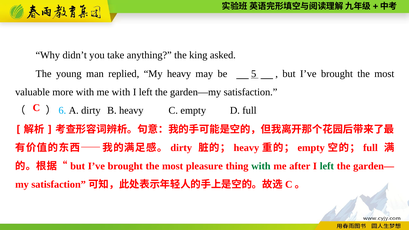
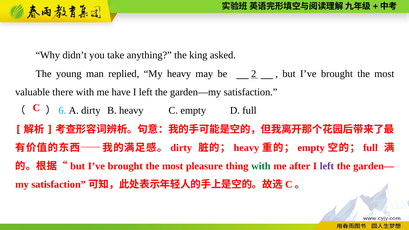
5: 5 -> 2
more: more -> there
me with: with -> have
left at (327, 166) colour: green -> purple
